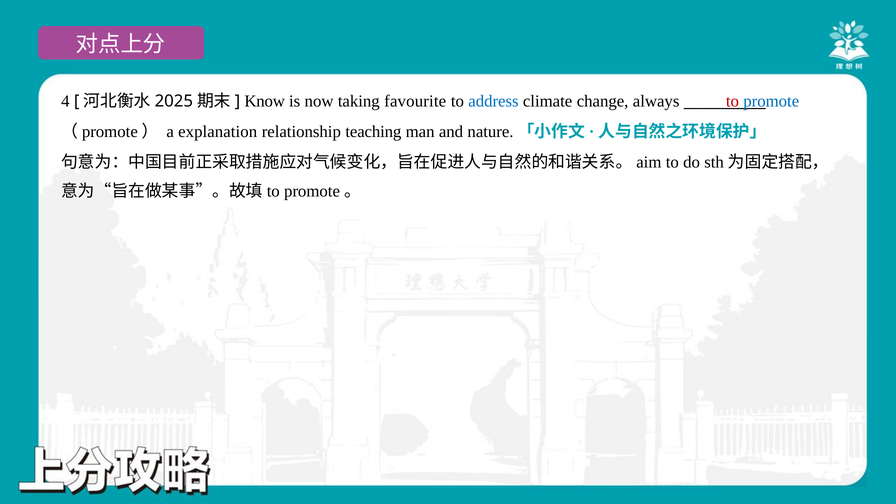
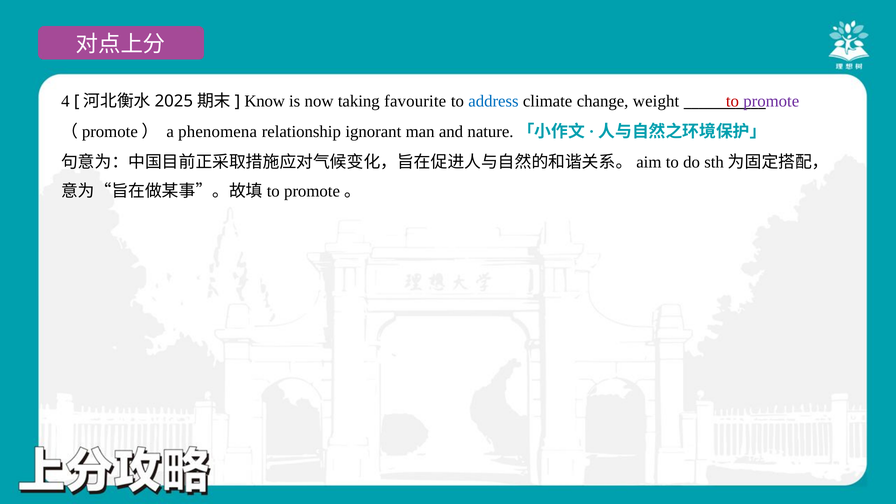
always: always -> weight
promote colour: blue -> purple
explanation: explanation -> phenomena
teaching: teaching -> ignorant
